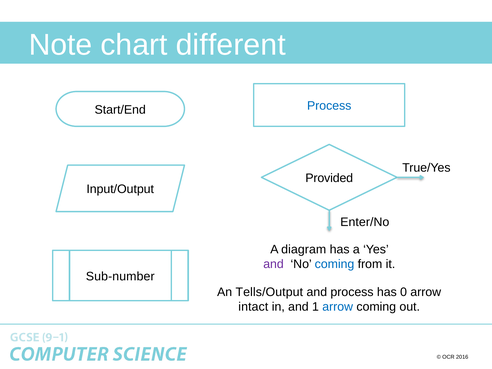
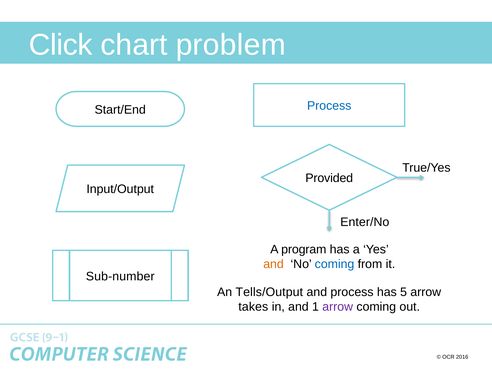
Note: Note -> Click
different: different -> problem
diagram: diagram -> program
and at (273, 264) colour: purple -> orange
0: 0 -> 5
intact: intact -> takes
arrow at (338, 307) colour: blue -> purple
